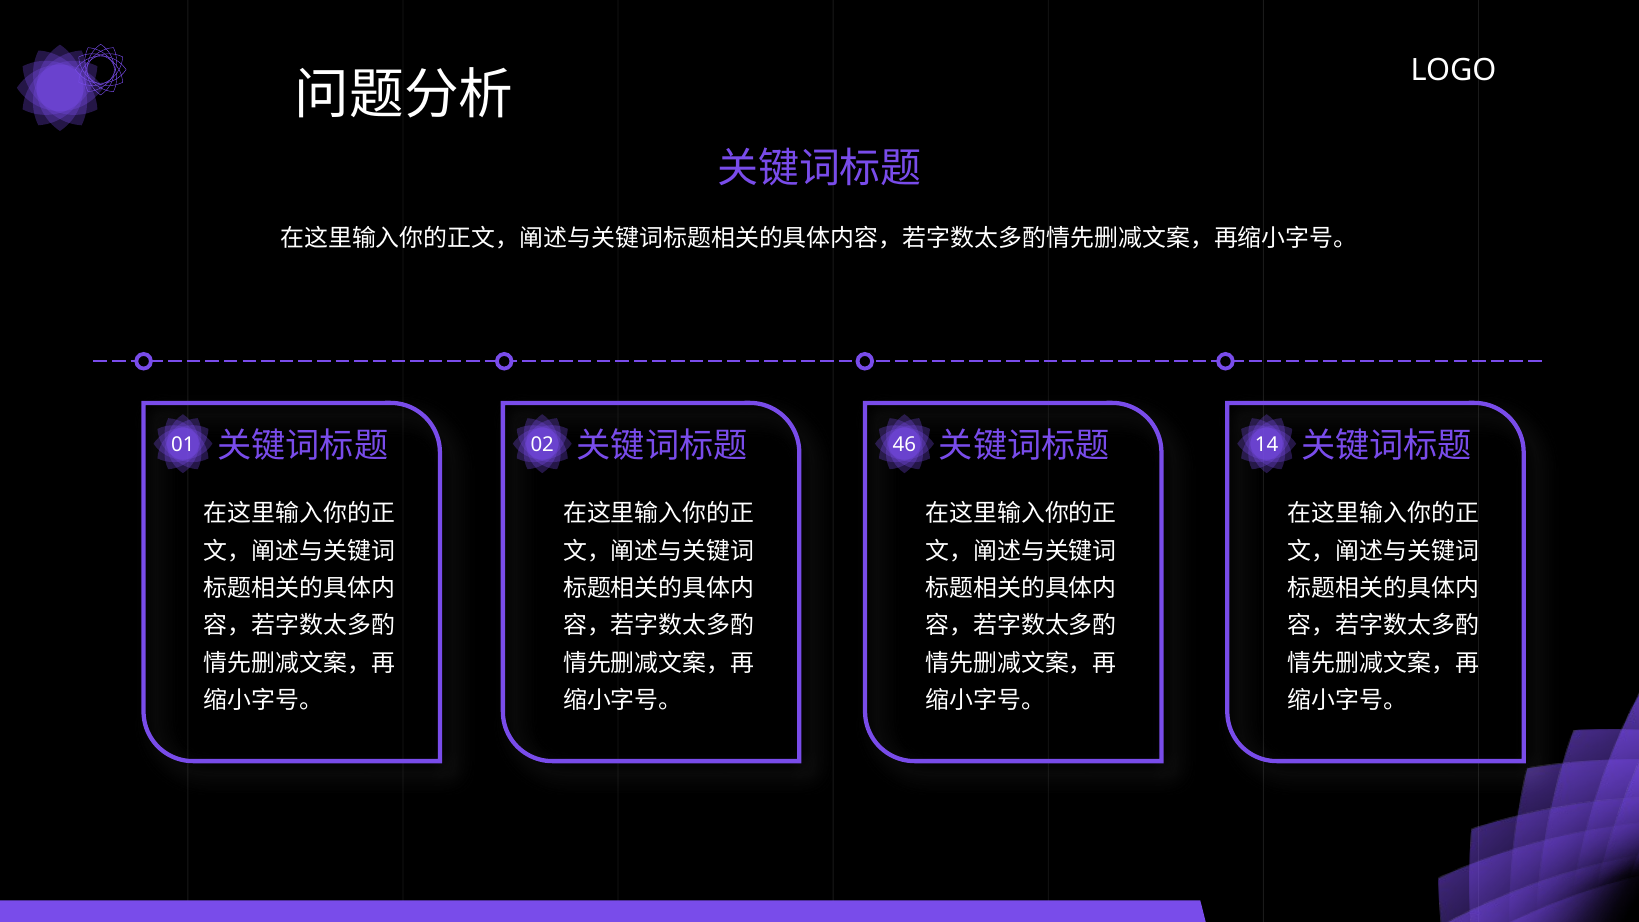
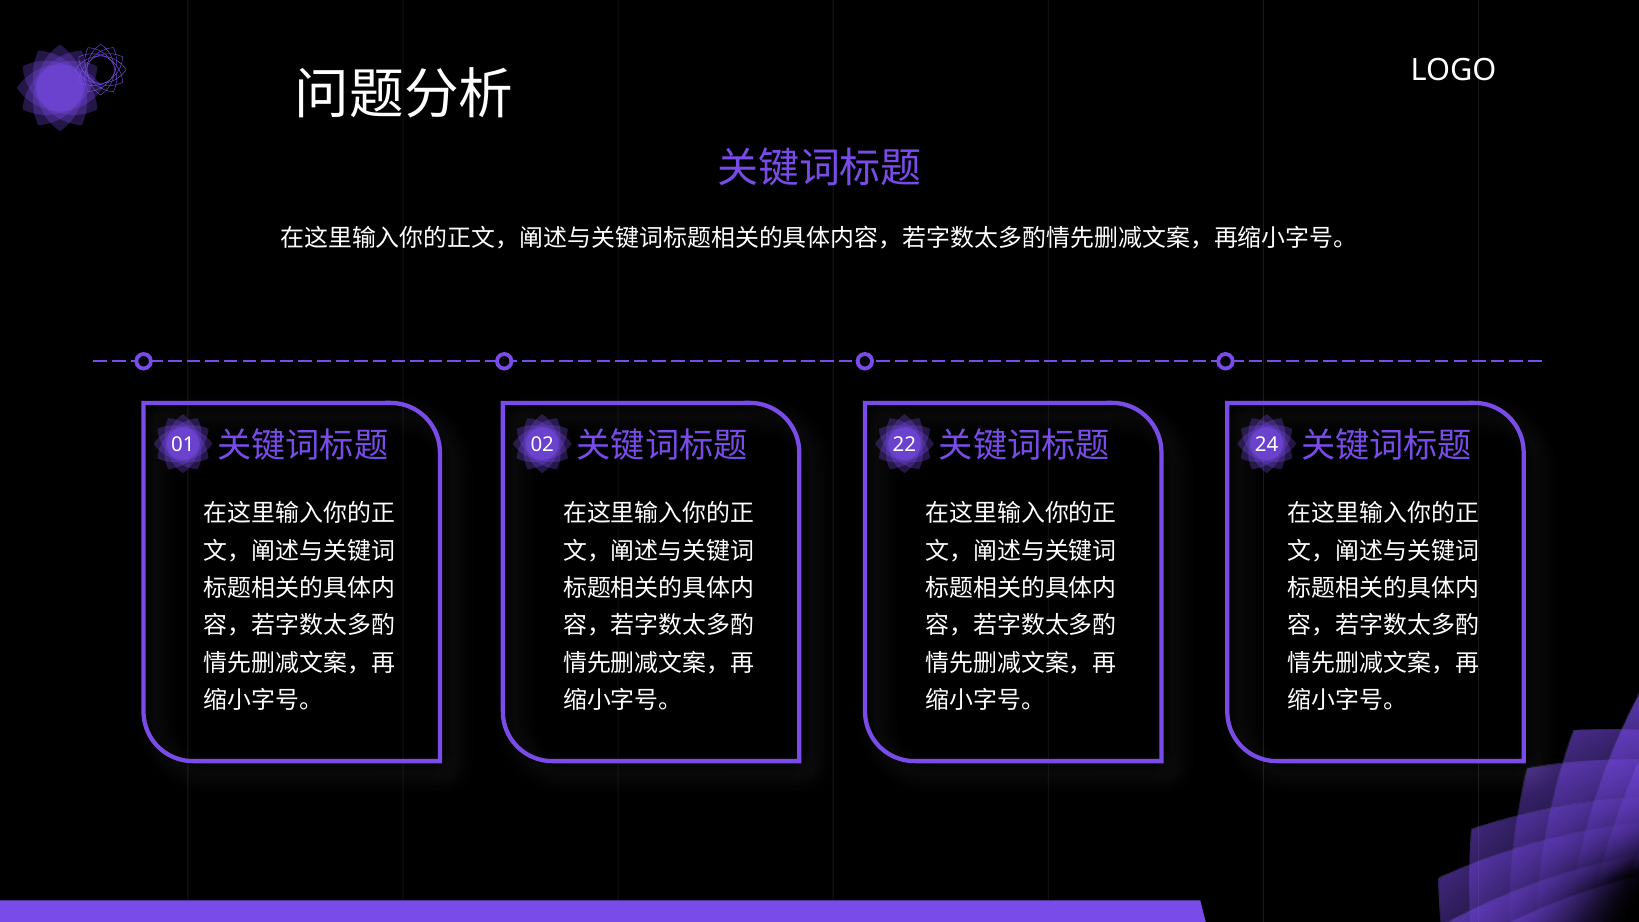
46: 46 -> 22
14: 14 -> 24
